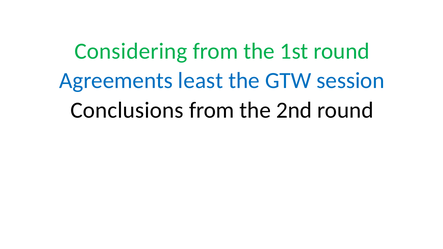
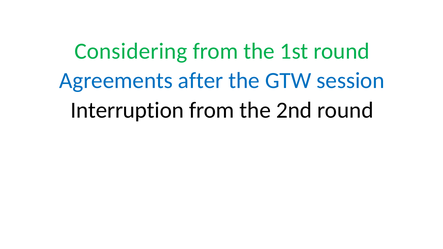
least: least -> after
Conclusions: Conclusions -> Interruption
